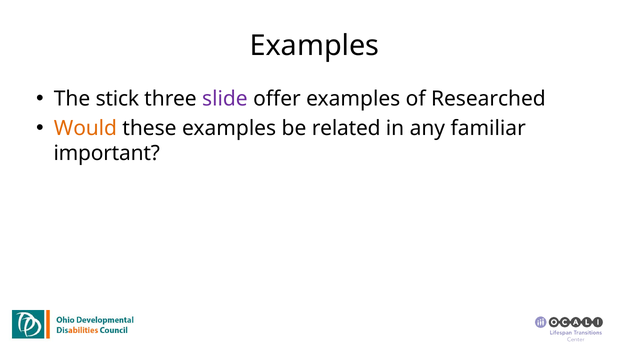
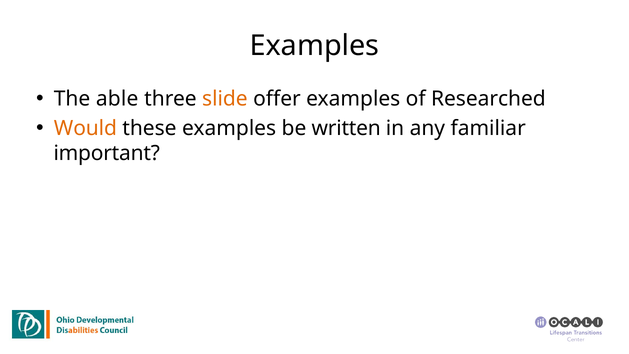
stick: stick -> able
slide colour: purple -> orange
related: related -> written
